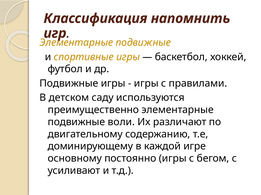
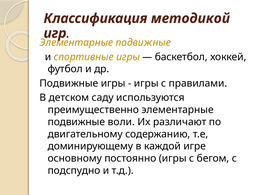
напомнить: напомнить -> методикой
усиливают: усиливают -> подспудно
